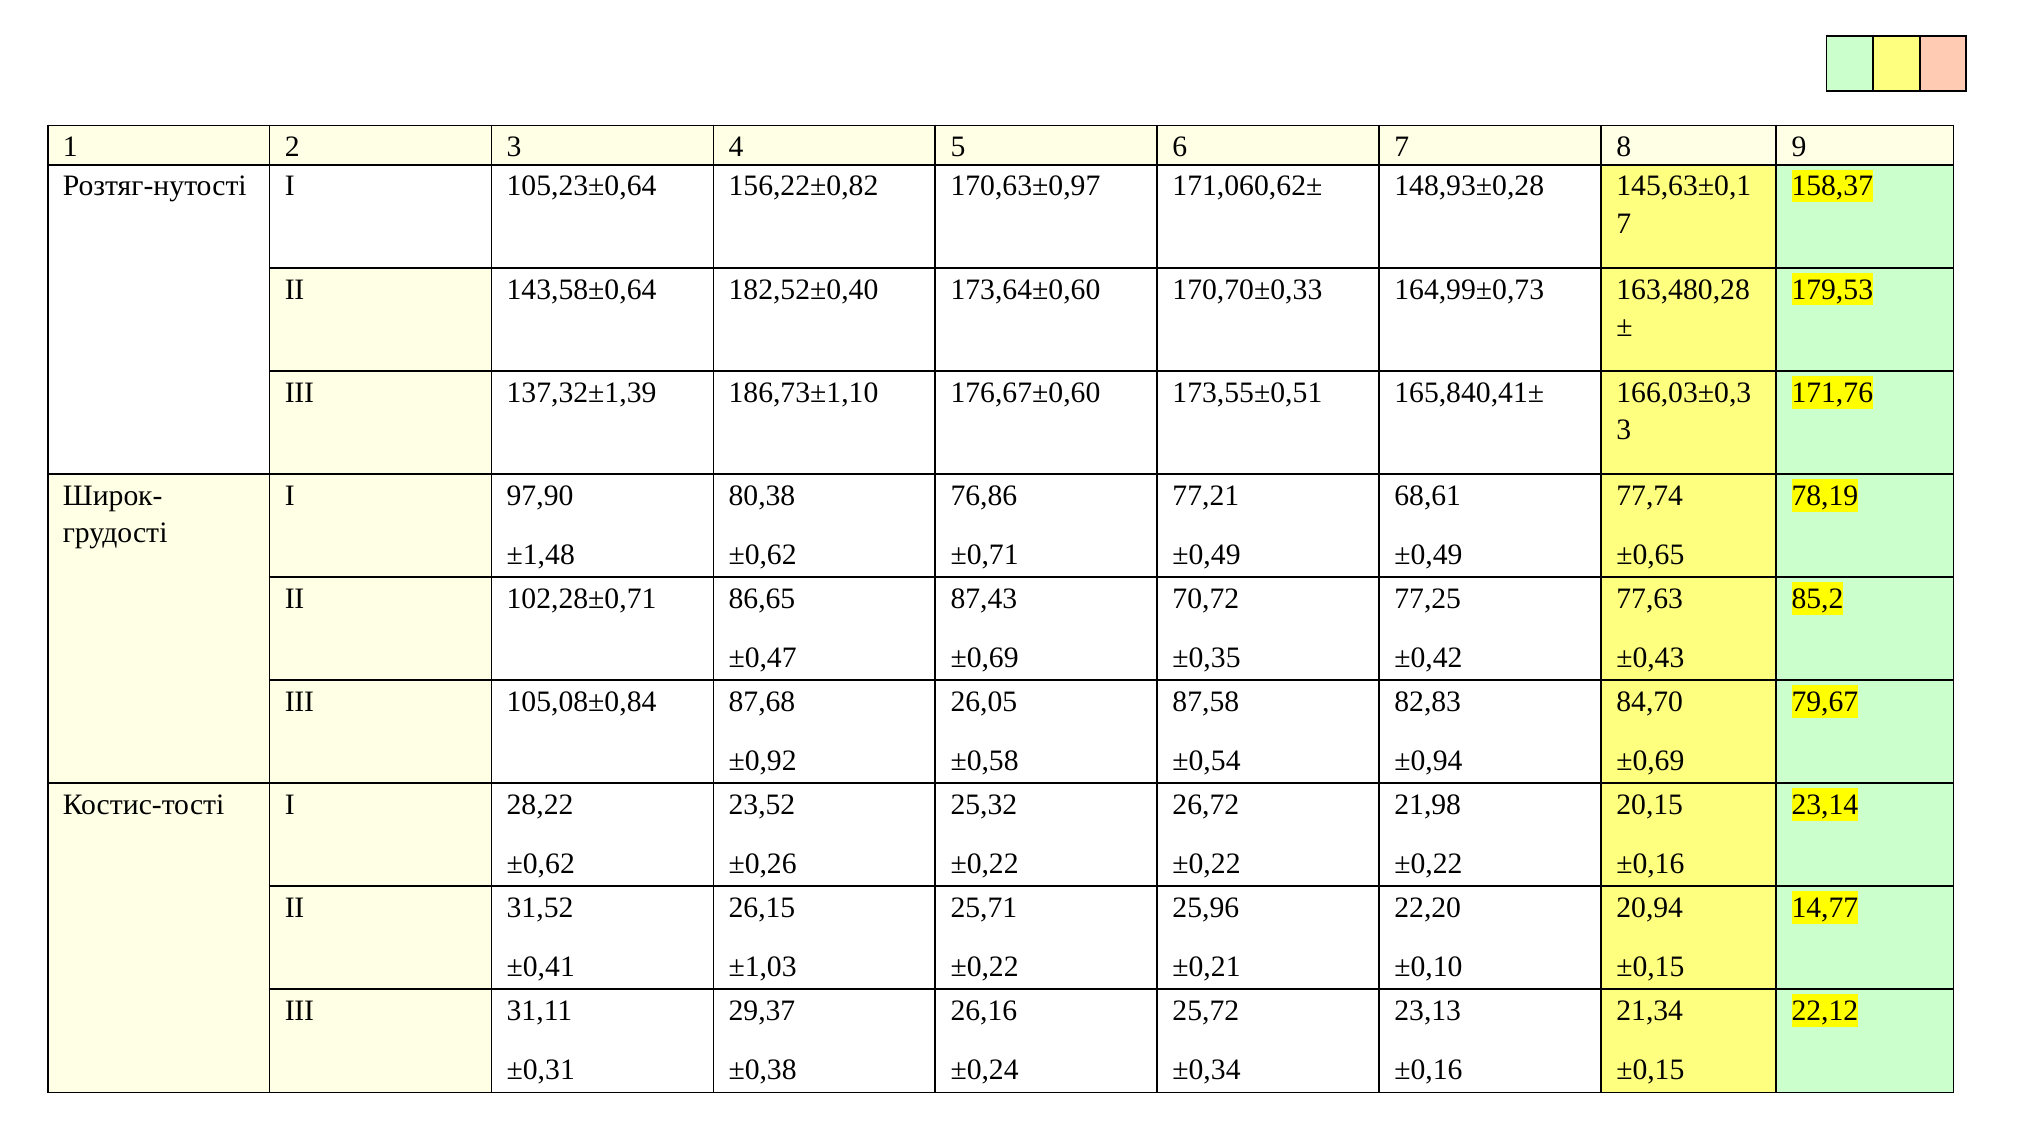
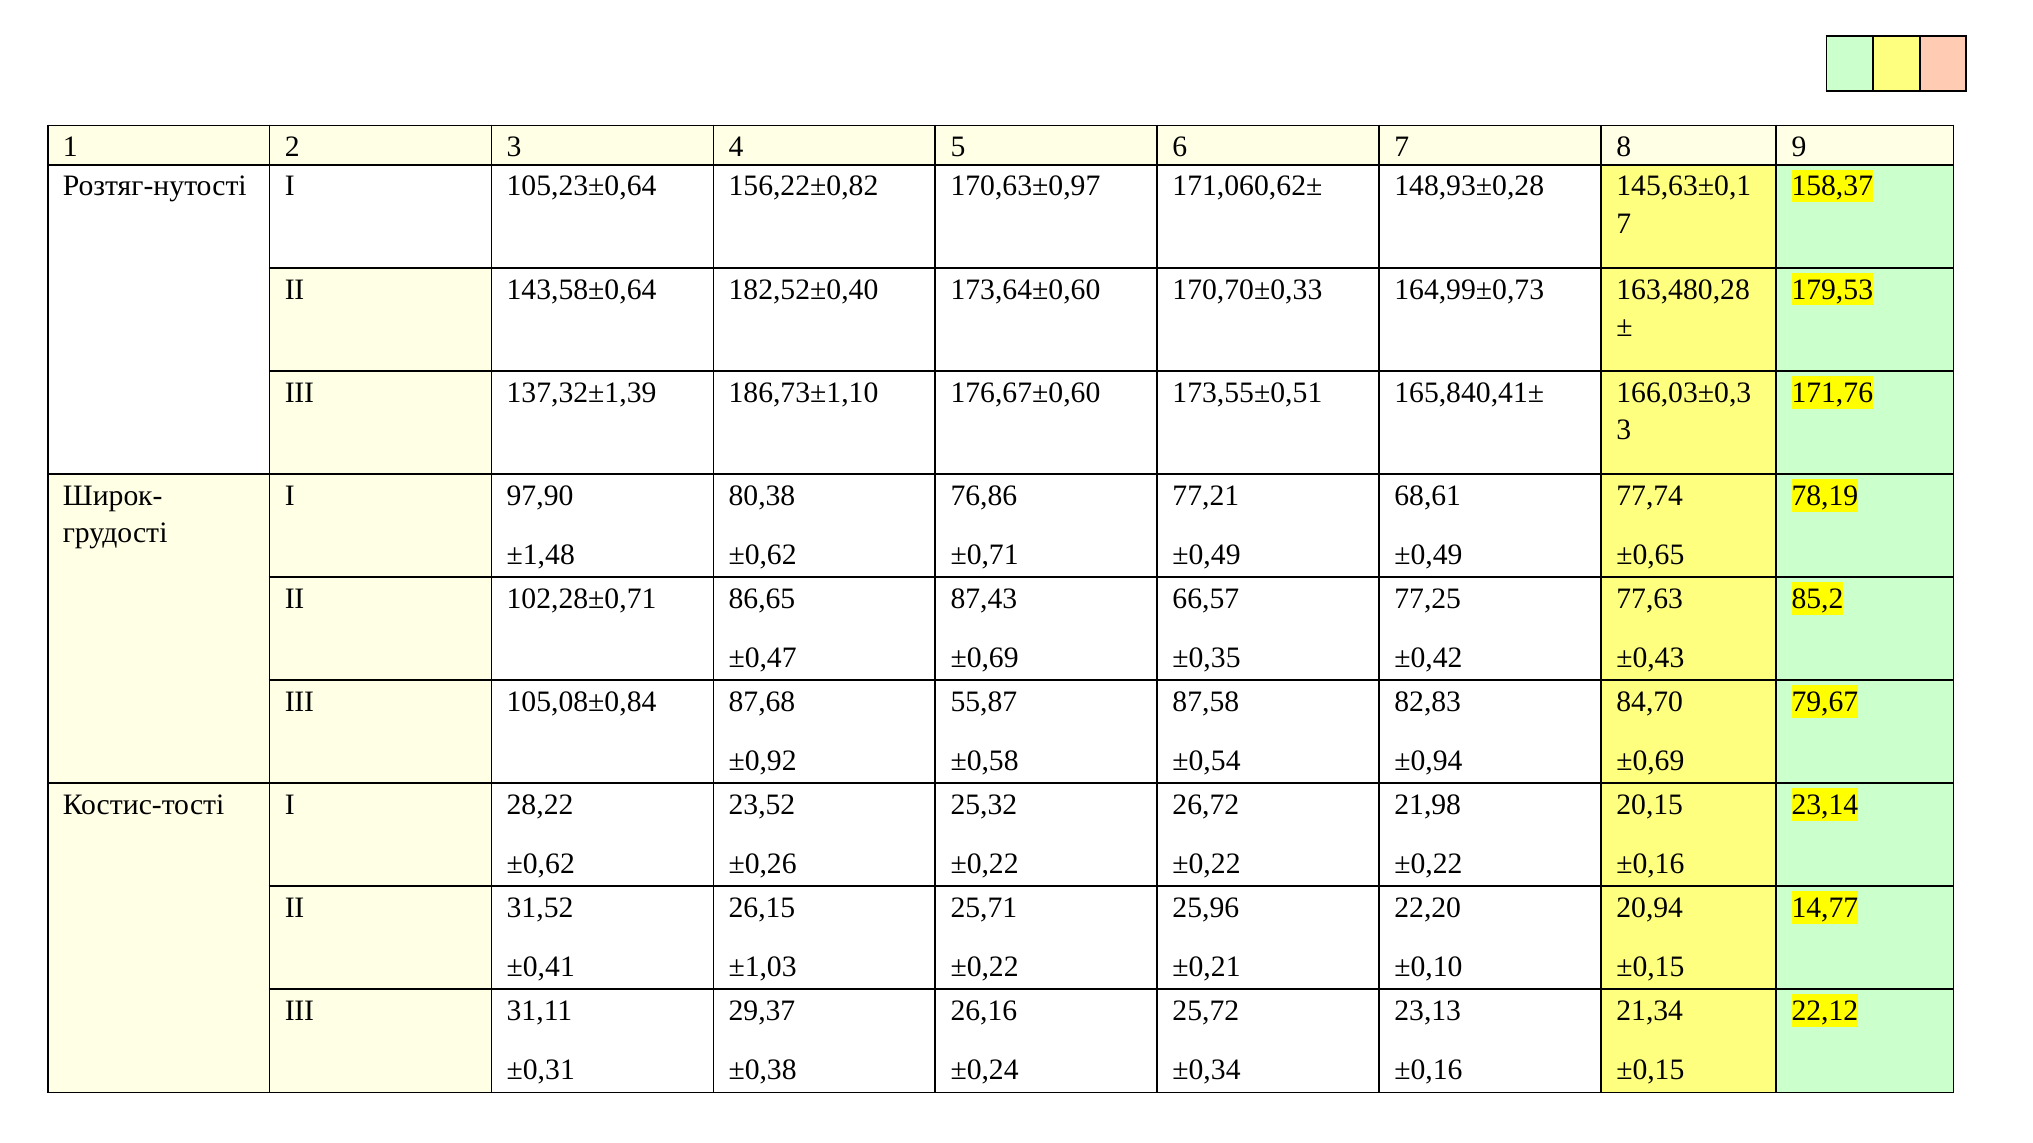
70,72: 70,72 -> 66,57
26,05: 26,05 -> 55,87
